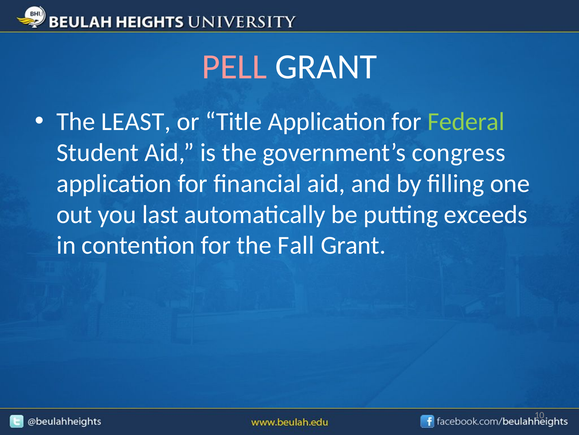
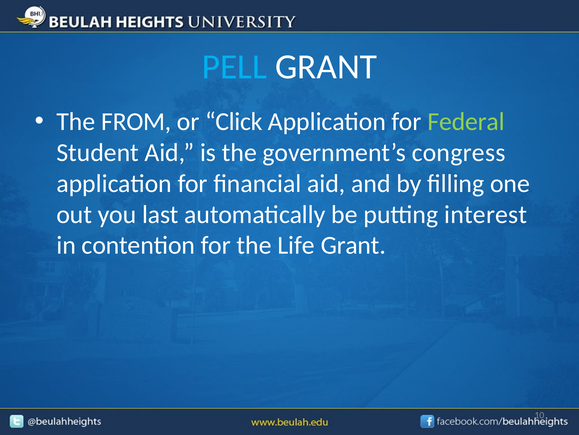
PELL colour: pink -> light blue
LEAST: LEAST -> FROM
Title: Title -> Click
exceeds: exceeds -> interest
Fall: Fall -> Life
